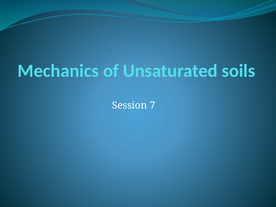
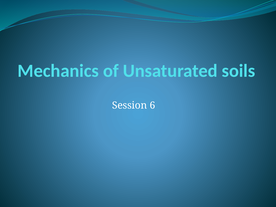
7: 7 -> 6
